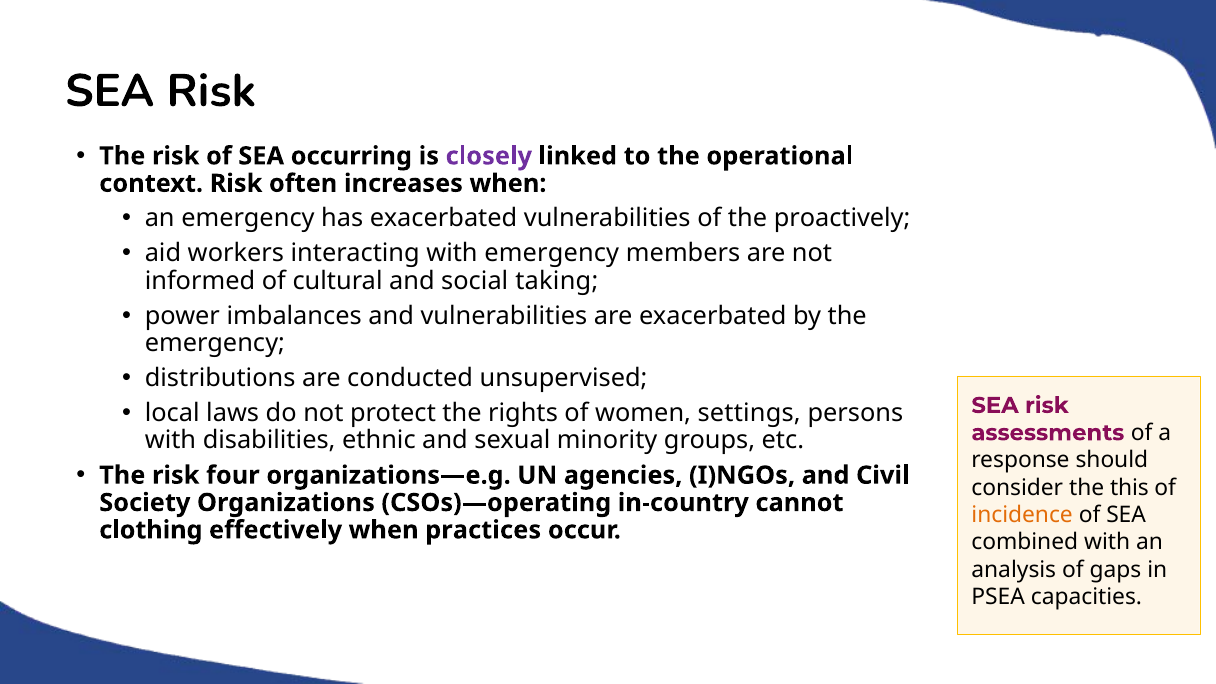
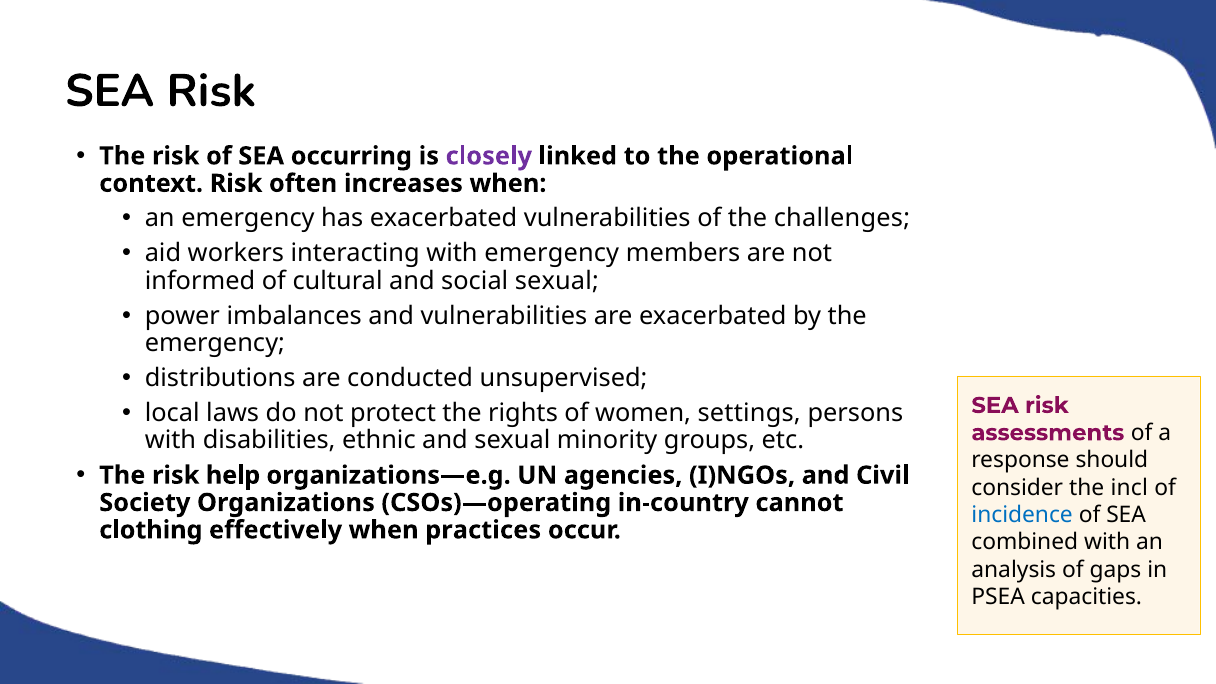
proactively: proactively -> challenges
social taking: taking -> sexual
four: four -> help
this: this -> incl
incidence colour: orange -> blue
